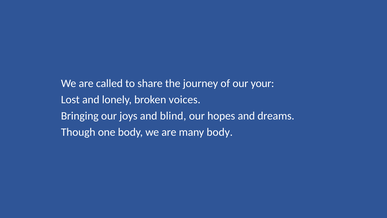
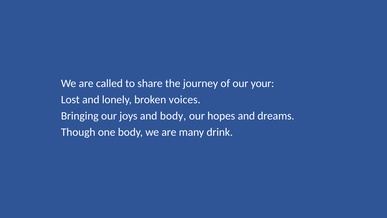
and blind: blind -> body
many body: body -> drink
